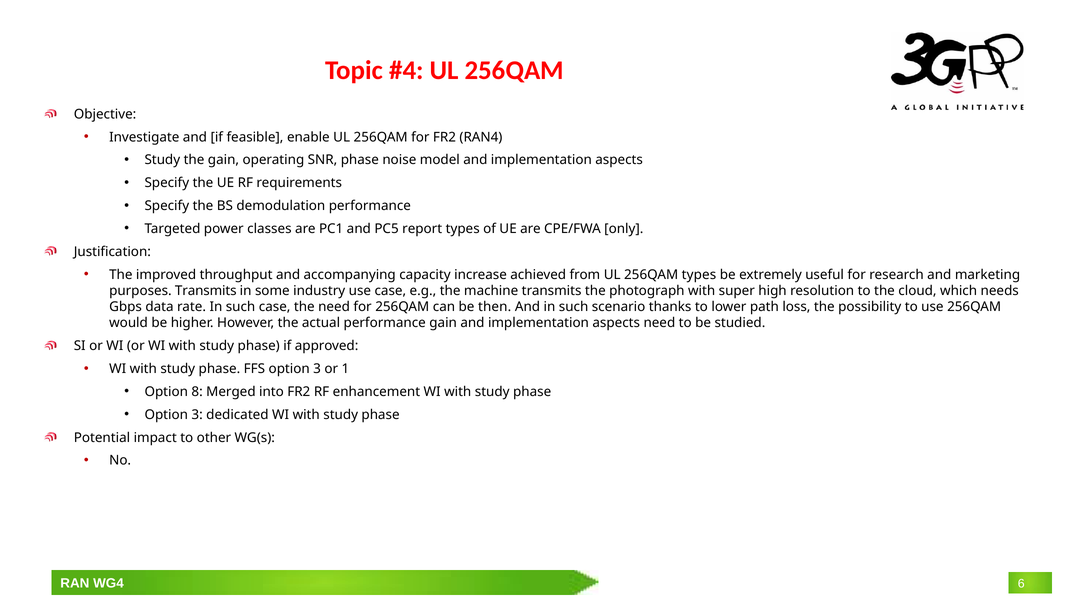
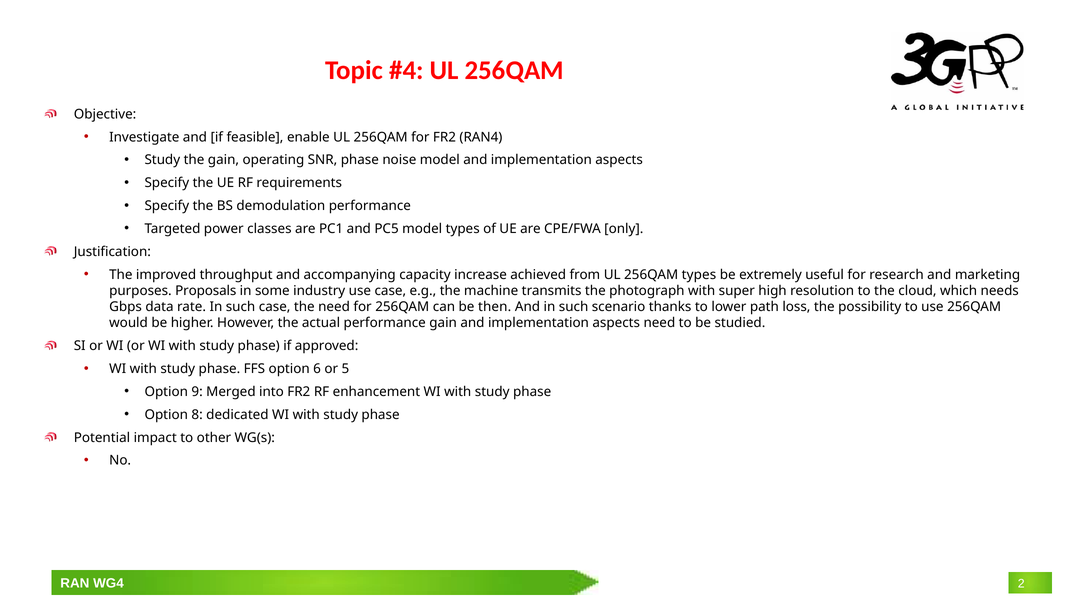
PC5 report: report -> model
purposes Transmits: Transmits -> Proposals
FFS option 3: 3 -> 6
1: 1 -> 5
8: 8 -> 9
3 at (197, 415): 3 -> 8
6: 6 -> 2
